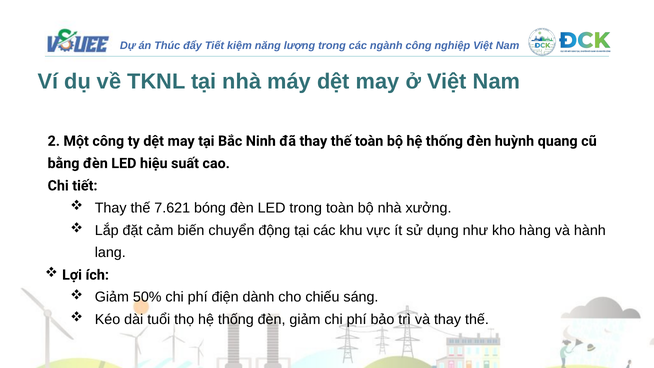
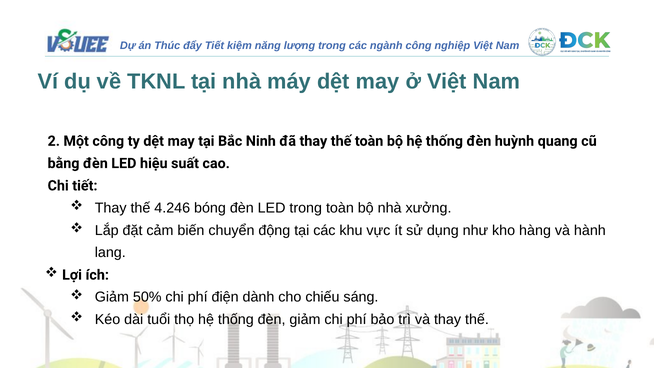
7.621: 7.621 -> 4.246
